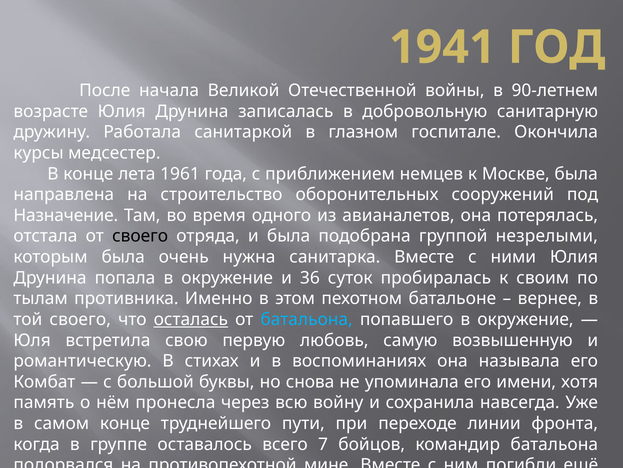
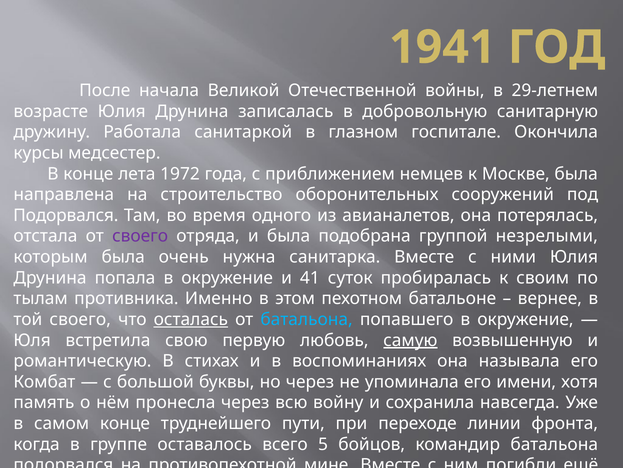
90-летнем: 90-летнем -> 29-летнем
1961: 1961 -> 1972
Назначение at (66, 215): Назначение -> Подорвался
своего at (140, 236) colour: black -> purple
36: 36 -> 41
самую underline: none -> present
но снова: снова -> через
7: 7 -> 5
